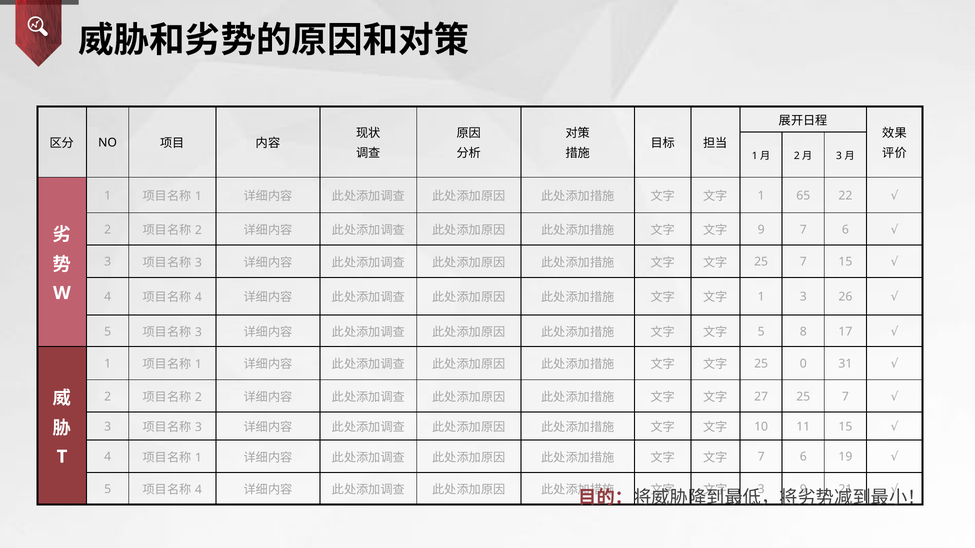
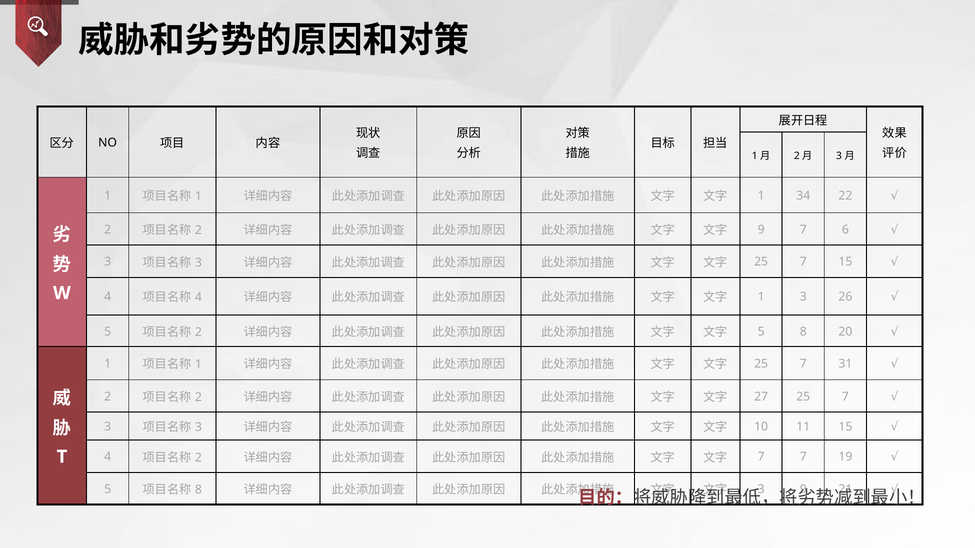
65: 65 -> 34
3 at (198, 332): 3 -> 2
17: 17 -> 20
0 at (803, 364): 0 -> 7
1 at (198, 458): 1 -> 2
6 at (803, 457): 6 -> 7
4 at (198, 490): 4 -> 8
